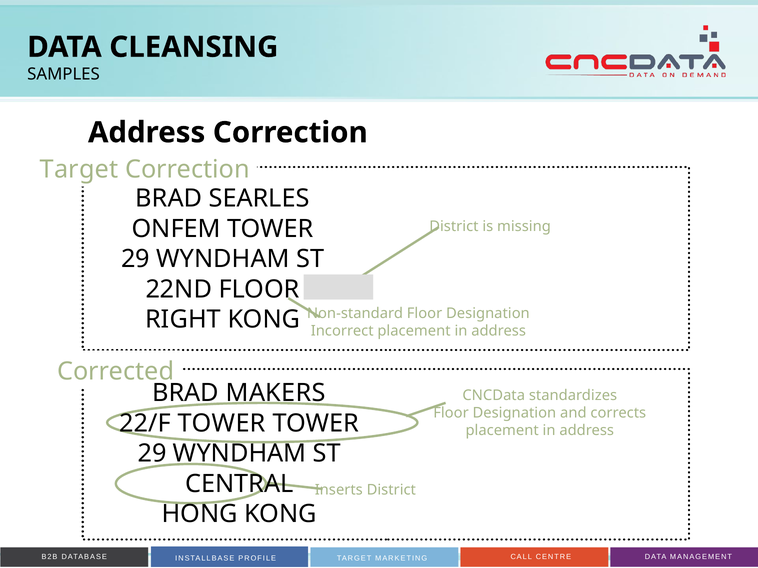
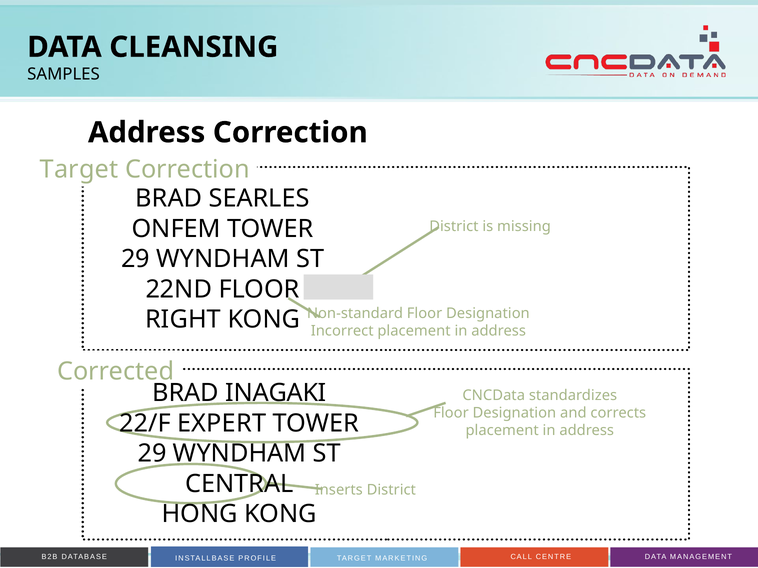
MAKERS: MAKERS -> INAGAKI
22/F TOWER: TOWER -> EXPERT
